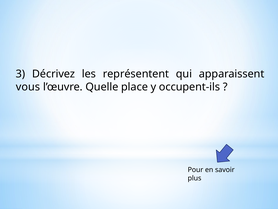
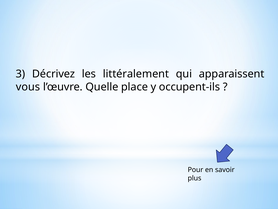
représentent: représentent -> littéralement
